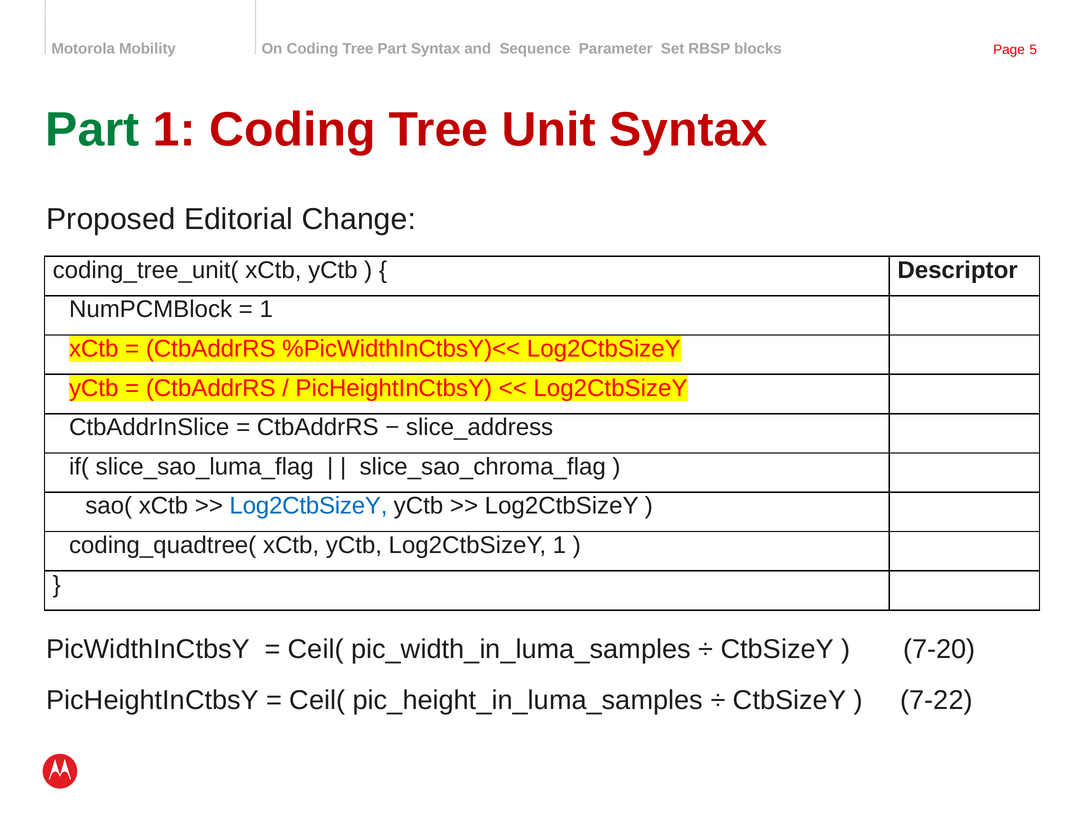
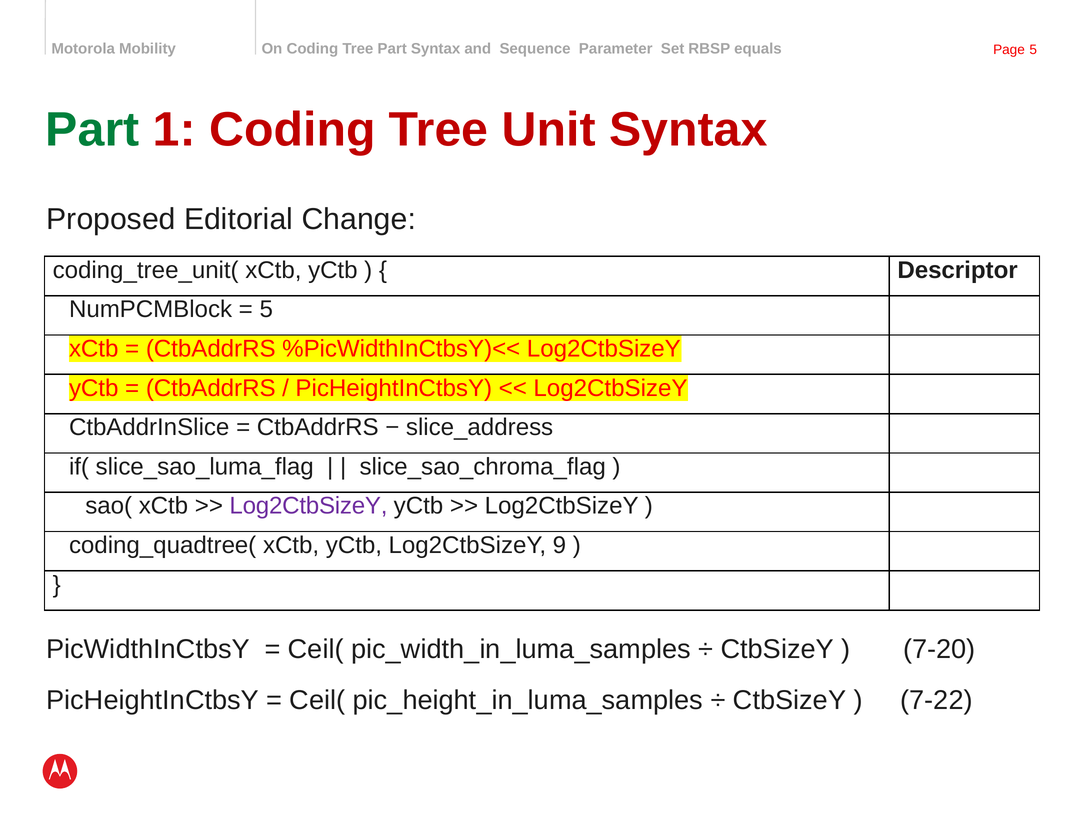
blocks: blocks -> equals
1 at (266, 310): 1 -> 5
Log2CtbSizeY at (308, 506) colour: blue -> purple
Log2CtbSizeY 1: 1 -> 9
